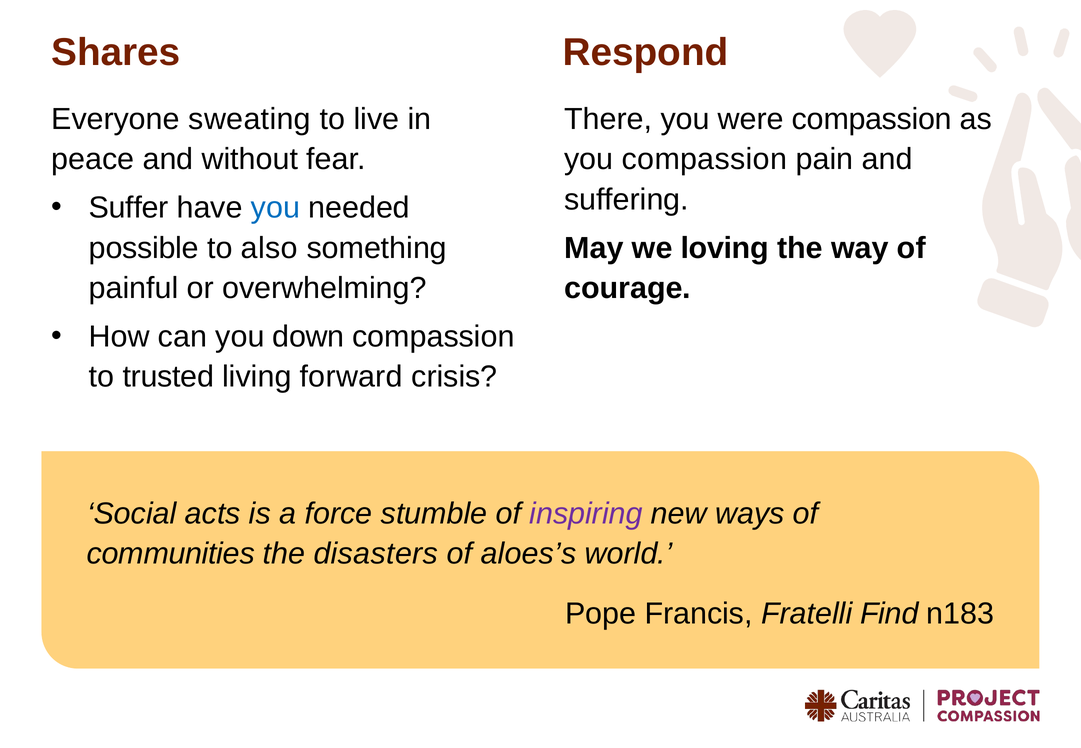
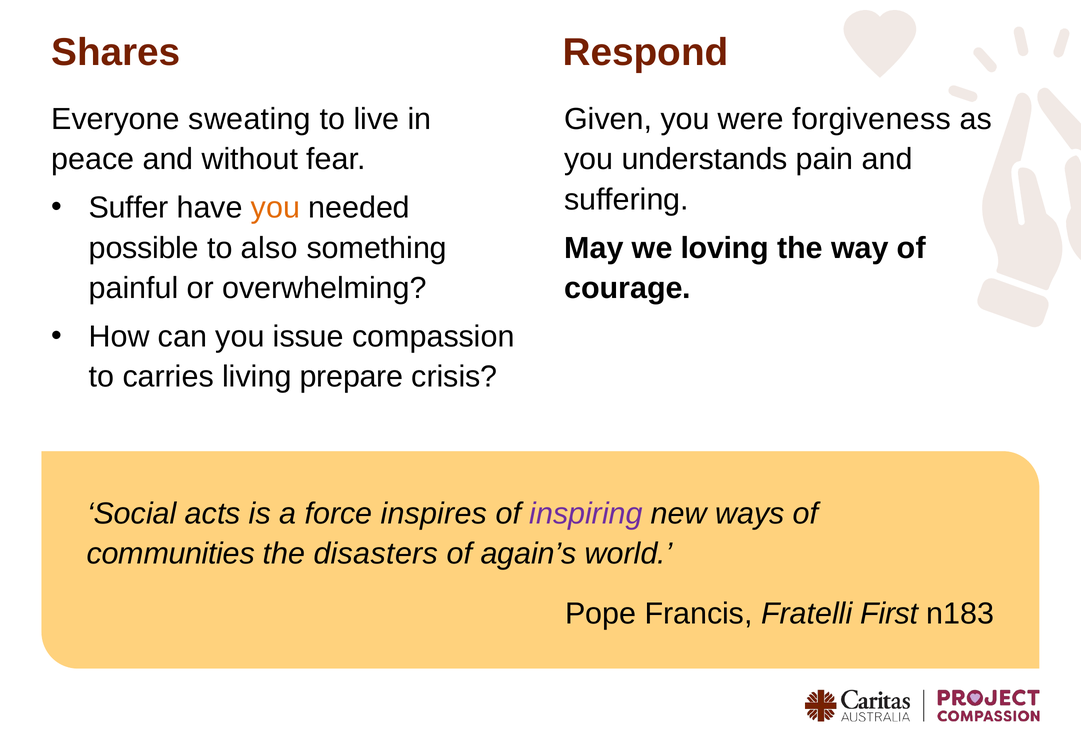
There: There -> Given
were compassion: compassion -> forgiveness
you compassion: compassion -> understands
you at (275, 208) colour: blue -> orange
down: down -> issue
trusted: trusted -> carries
forward: forward -> prepare
stumble: stumble -> inspires
aloes’s: aloes’s -> again’s
Find: Find -> First
